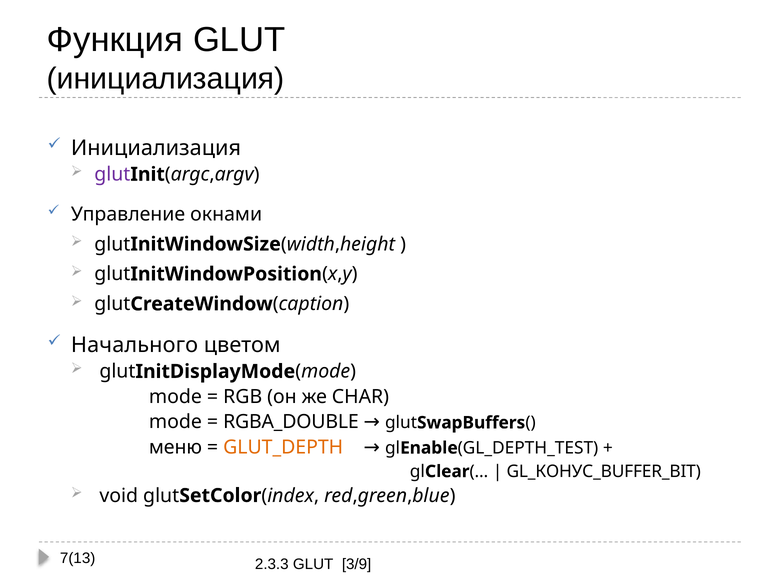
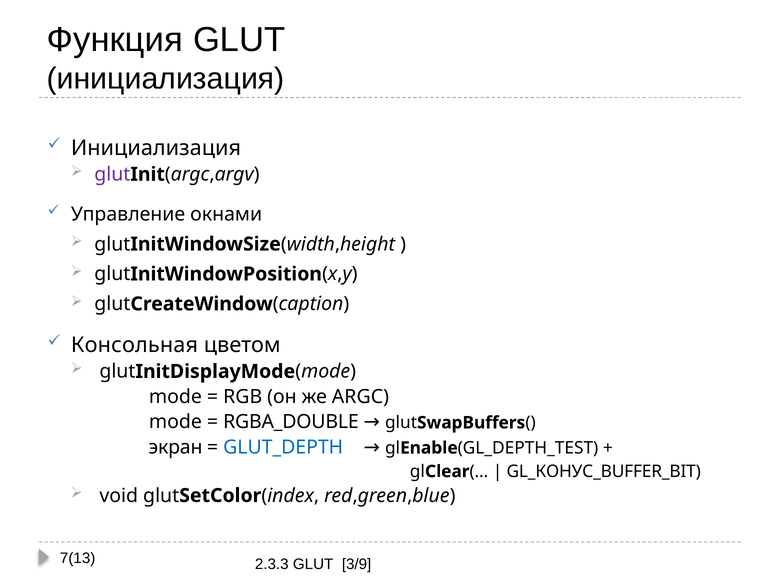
Начального: Начального -> Консольная
CHAR: CHAR -> ARGC
меню: меню -> экран
GLUT_DEPTH colour: orange -> blue
